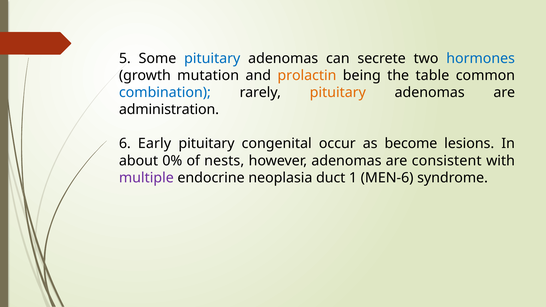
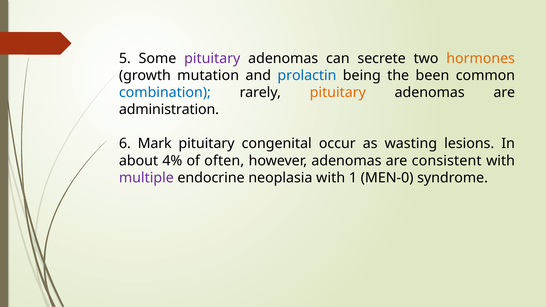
pituitary at (212, 58) colour: blue -> purple
hormones colour: blue -> orange
prolactin colour: orange -> blue
table: table -> been
Early: Early -> Mark
become: become -> wasting
0%: 0% -> 4%
nests: nests -> often
neoplasia duct: duct -> with
MEN-6: MEN-6 -> MEN-0
